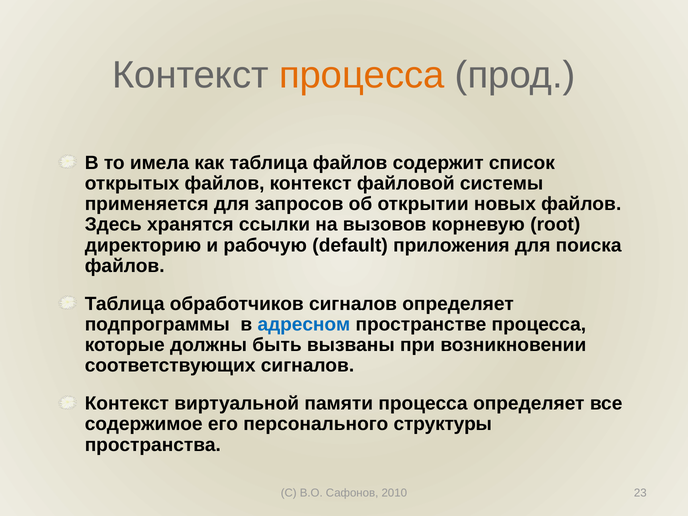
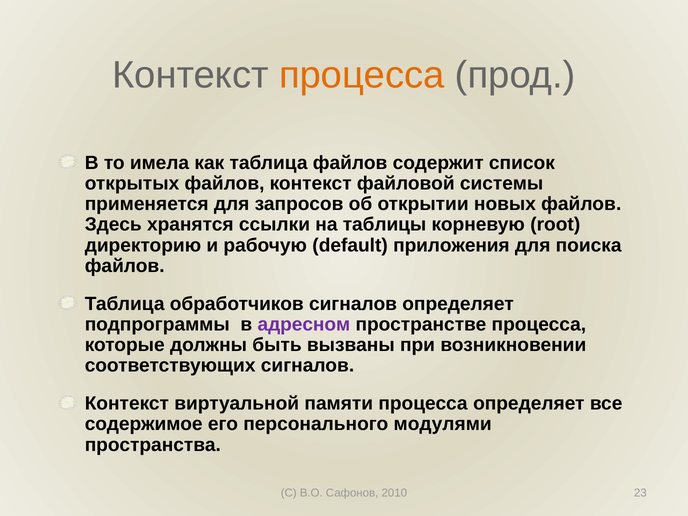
вызовов: вызовов -> таблицы
адресном colour: blue -> purple
структуры: структуры -> модулями
